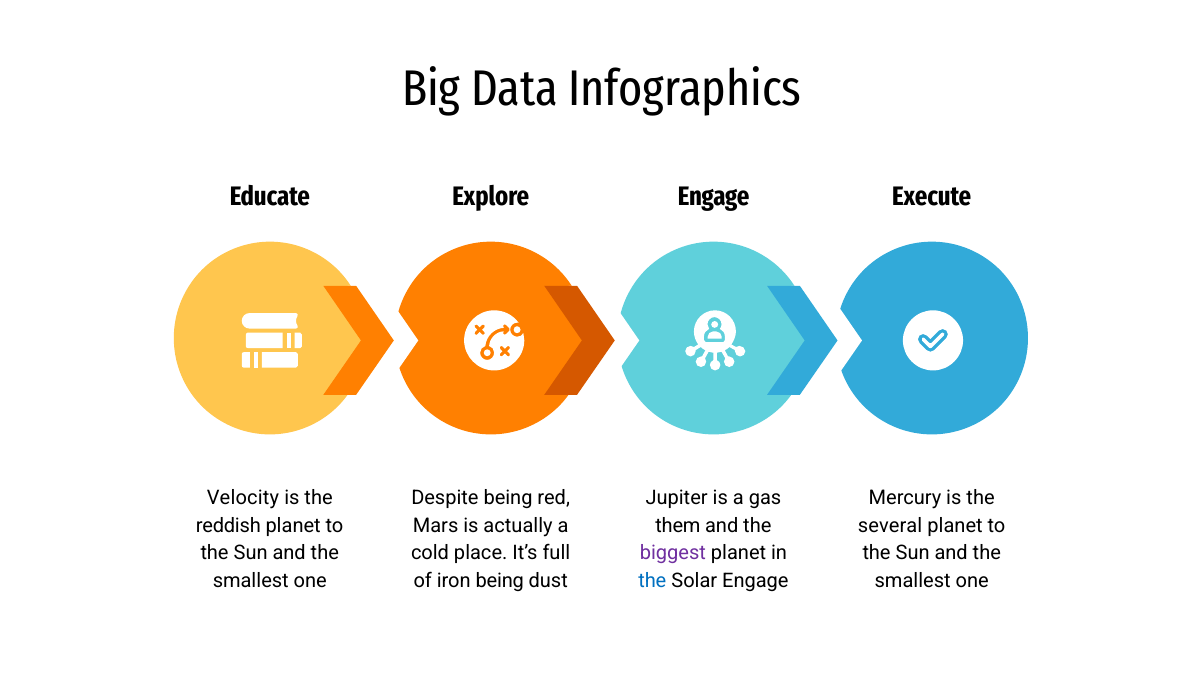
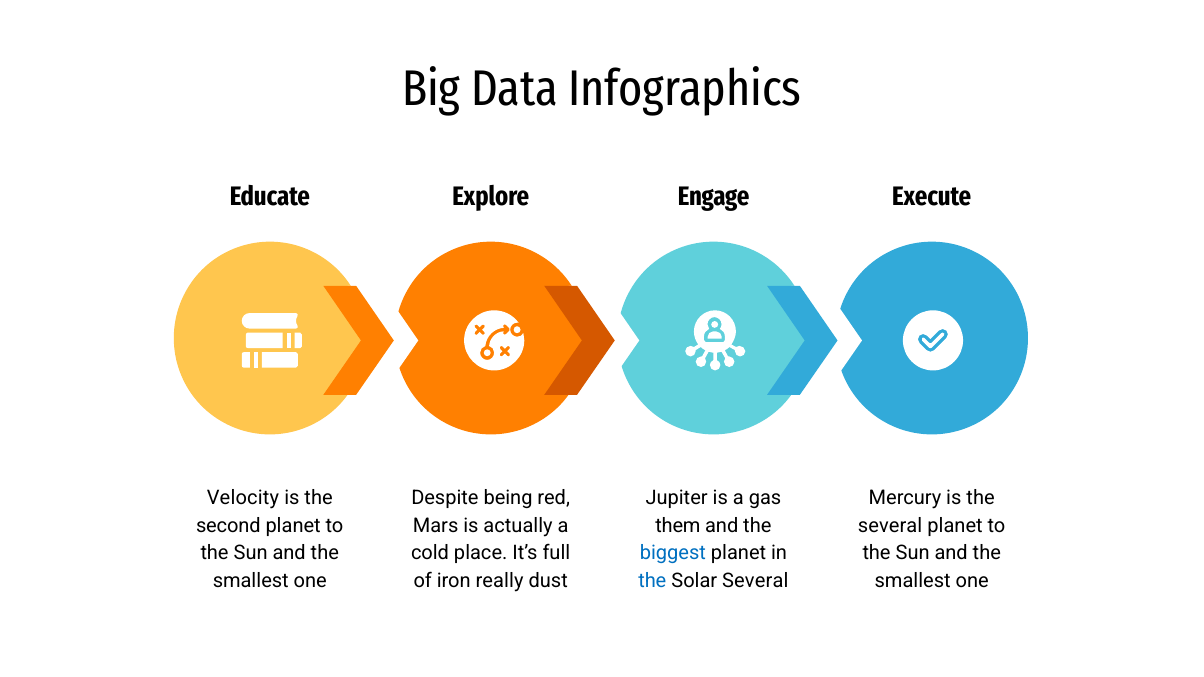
reddish: reddish -> second
biggest colour: purple -> blue
iron being: being -> really
Solar Engage: Engage -> Several
